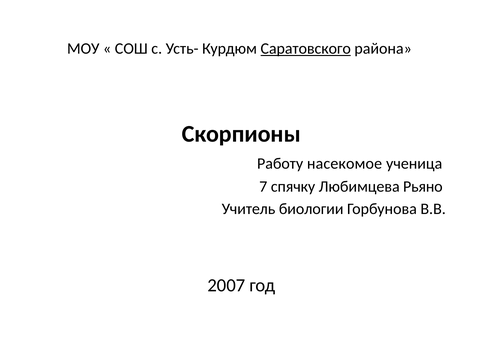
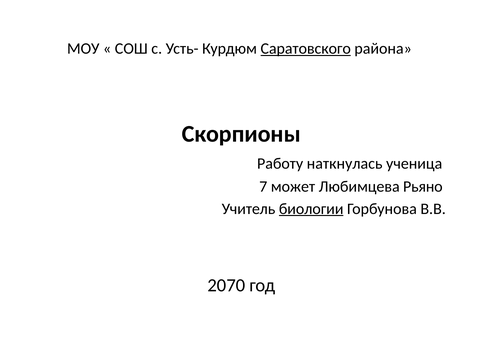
насекомое: насекомое -> наткнулась
спячку: спячку -> может
биологии underline: none -> present
2007: 2007 -> 2070
